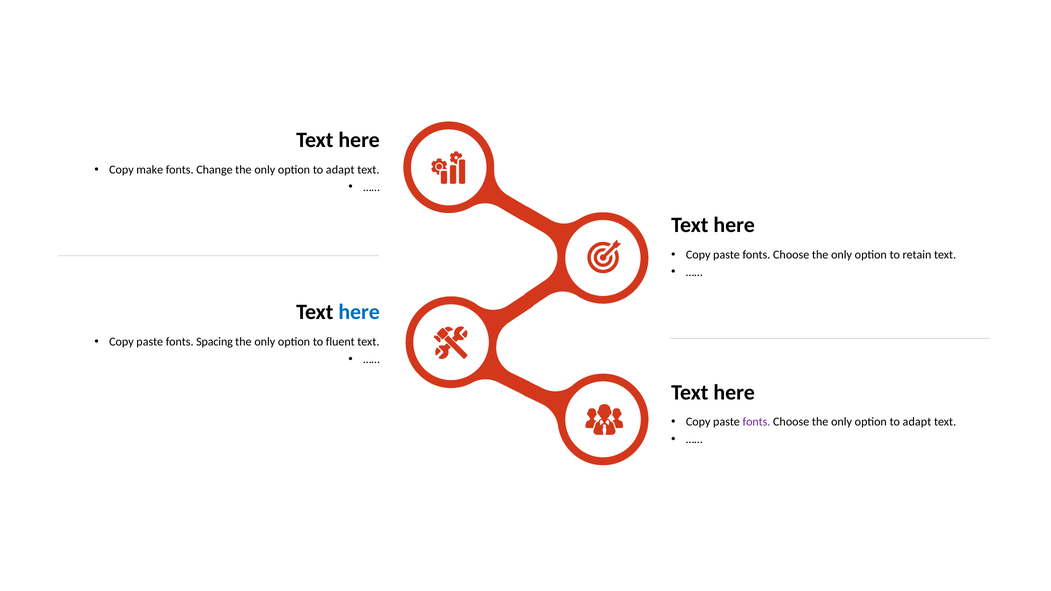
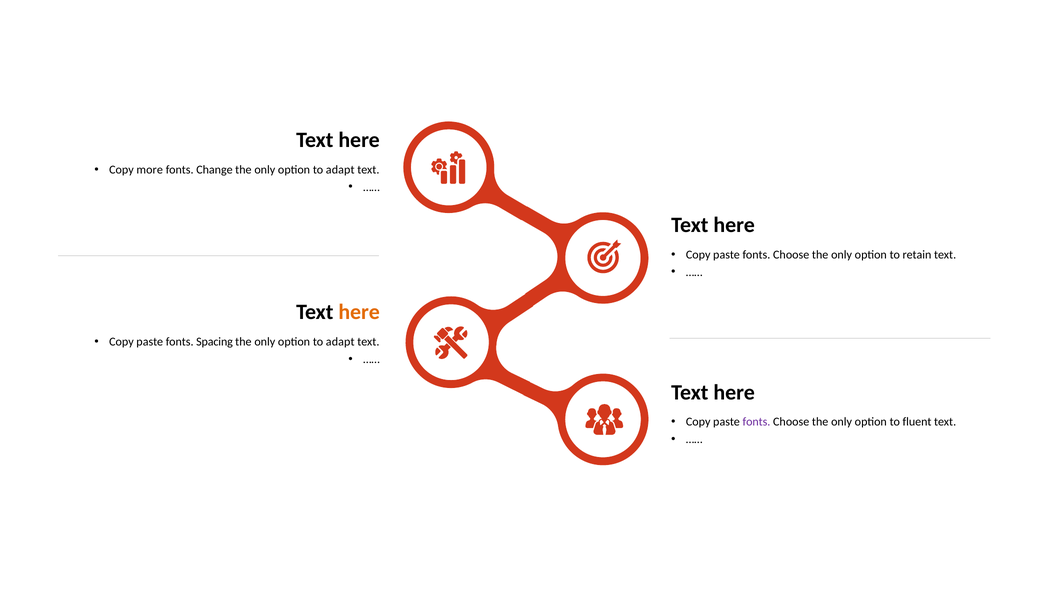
make: make -> more
here at (359, 312) colour: blue -> orange
fluent at (340, 342): fluent -> adapt
adapt at (917, 422): adapt -> fluent
